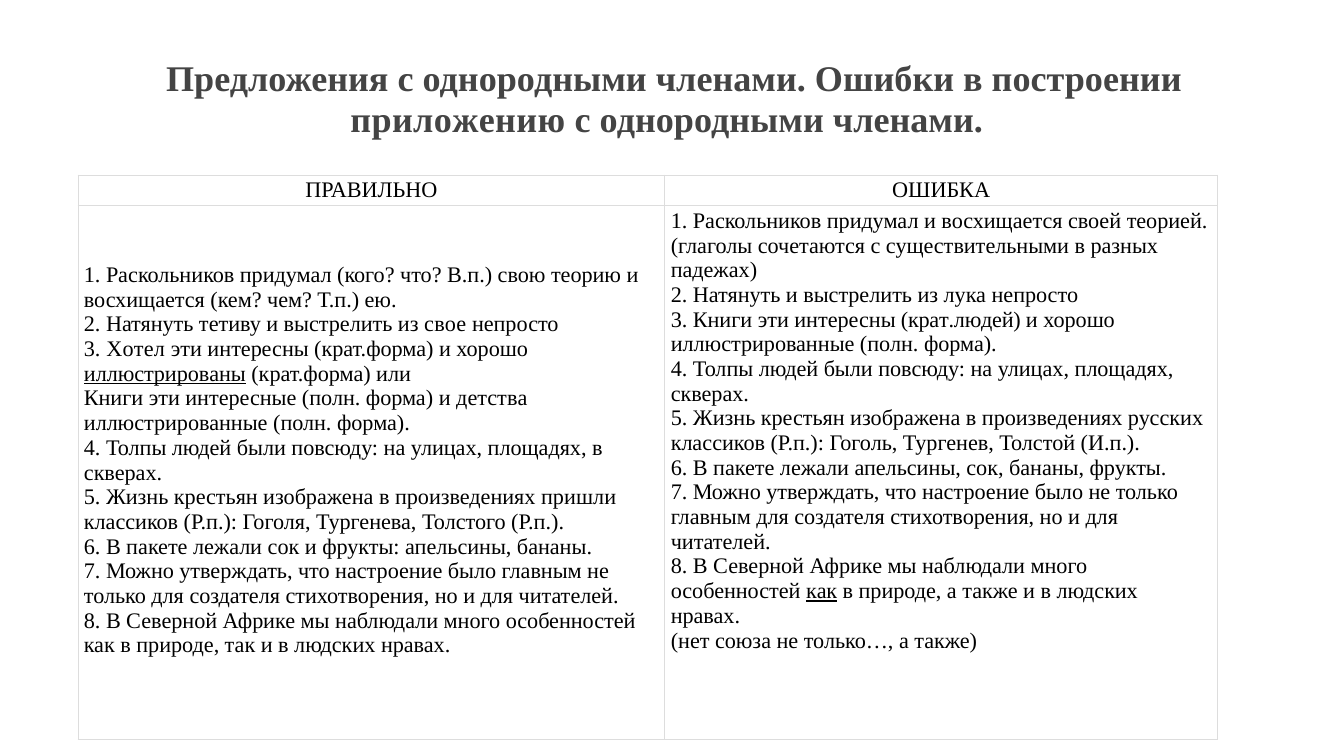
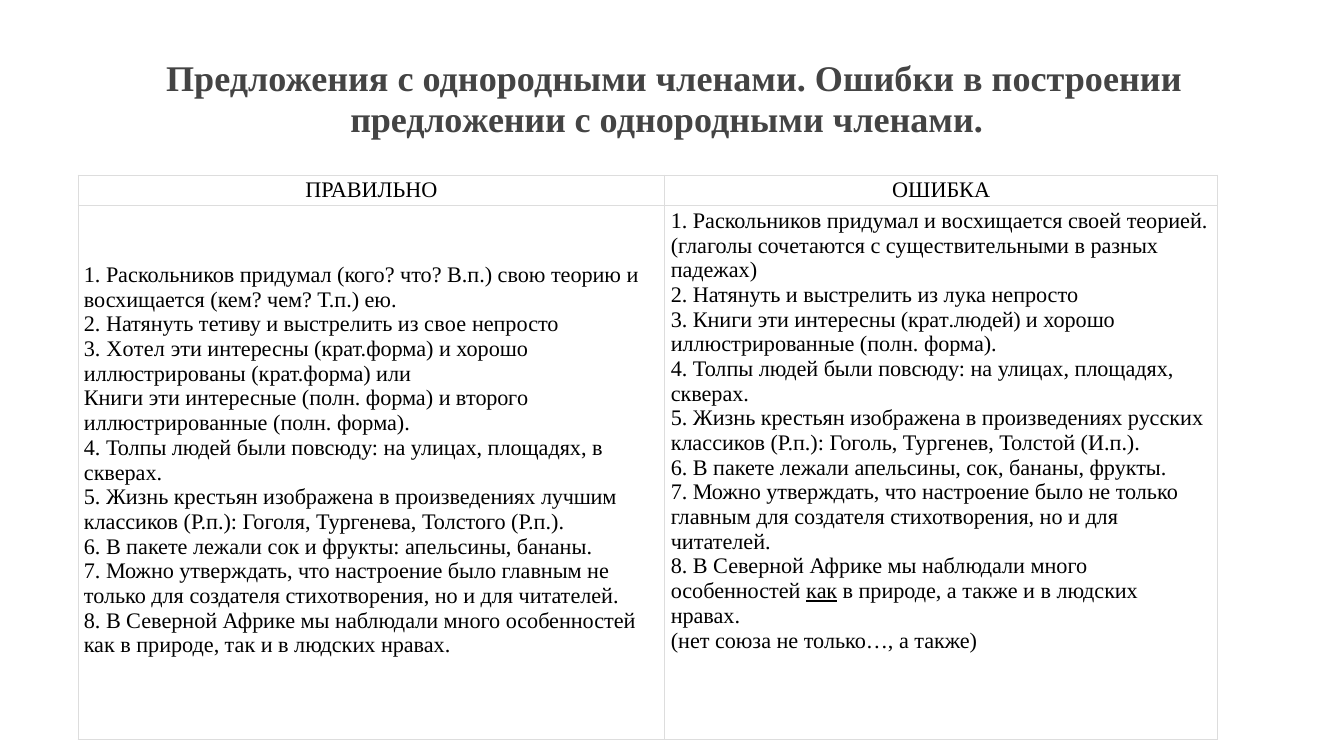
приложению: приложению -> предложении
иллюстрированы underline: present -> none
детства: детства -> второго
пришли: пришли -> лучшим
